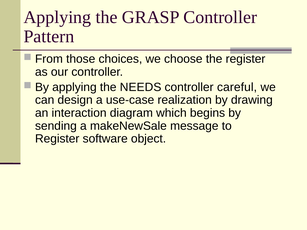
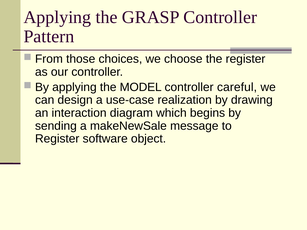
NEEDS: NEEDS -> MODEL
